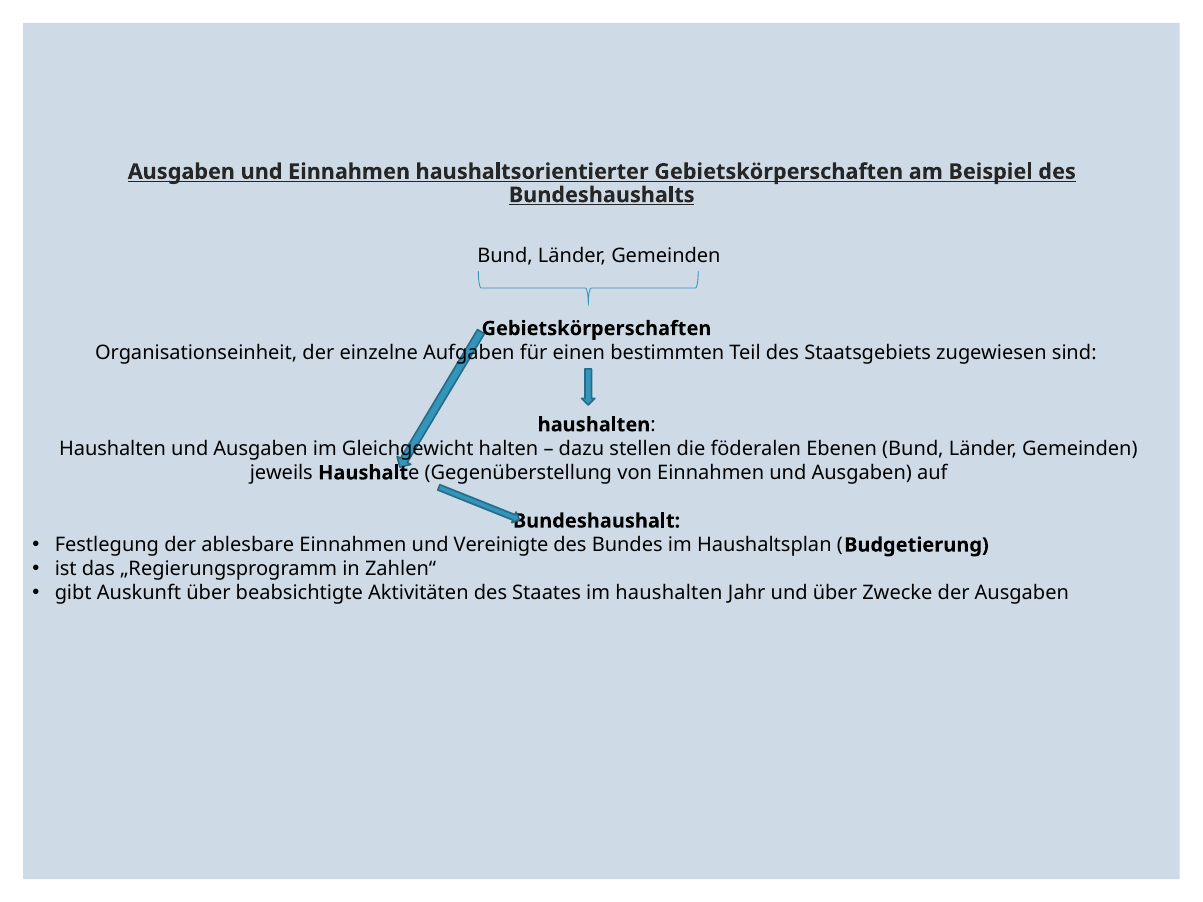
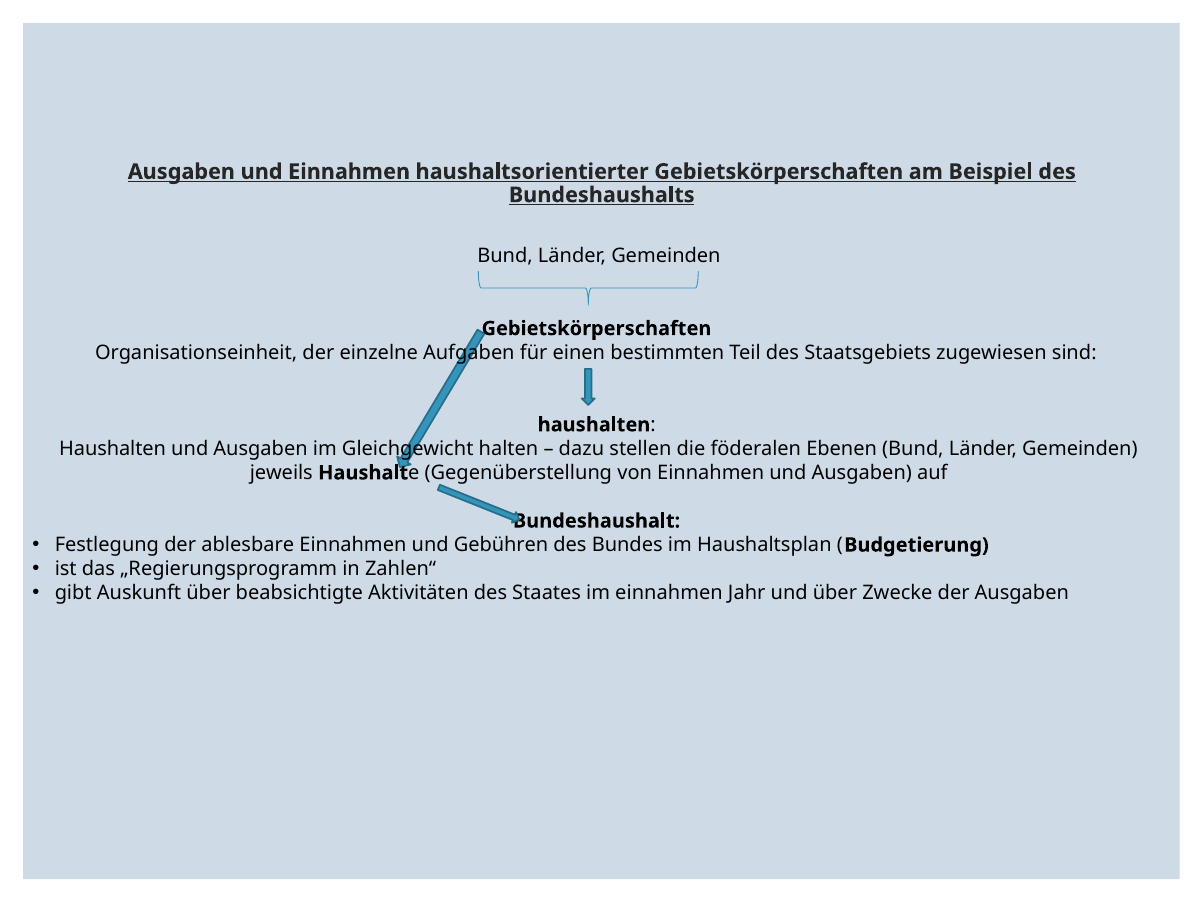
Vereinigte: Vereinigte -> Gebühren
im haushalten: haushalten -> einnahmen
